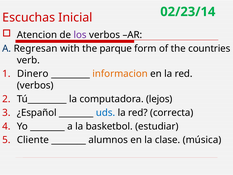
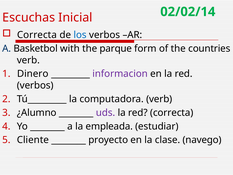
02/23/14: 02/23/14 -> 02/02/14
Atencion at (37, 35): Atencion -> Correcta
los colour: purple -> blue
Regresan: Regresan -> Basketbol
informacion colour: orange -> purple
computadora lejos: lejos -> verb
¿Español: ¿Español -> ¿Alumno
uds colour: blue -> purple
basketbol: basketbol -> empleada
alumnos: alumnos -> proyecto
música: música -> navego
